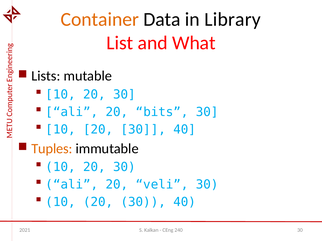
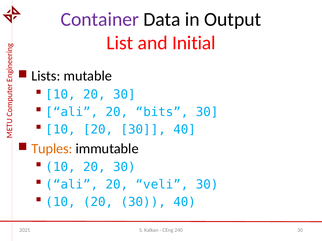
Container colour: orange -> purple
Library: Library -> Output
What: What -> Initial
